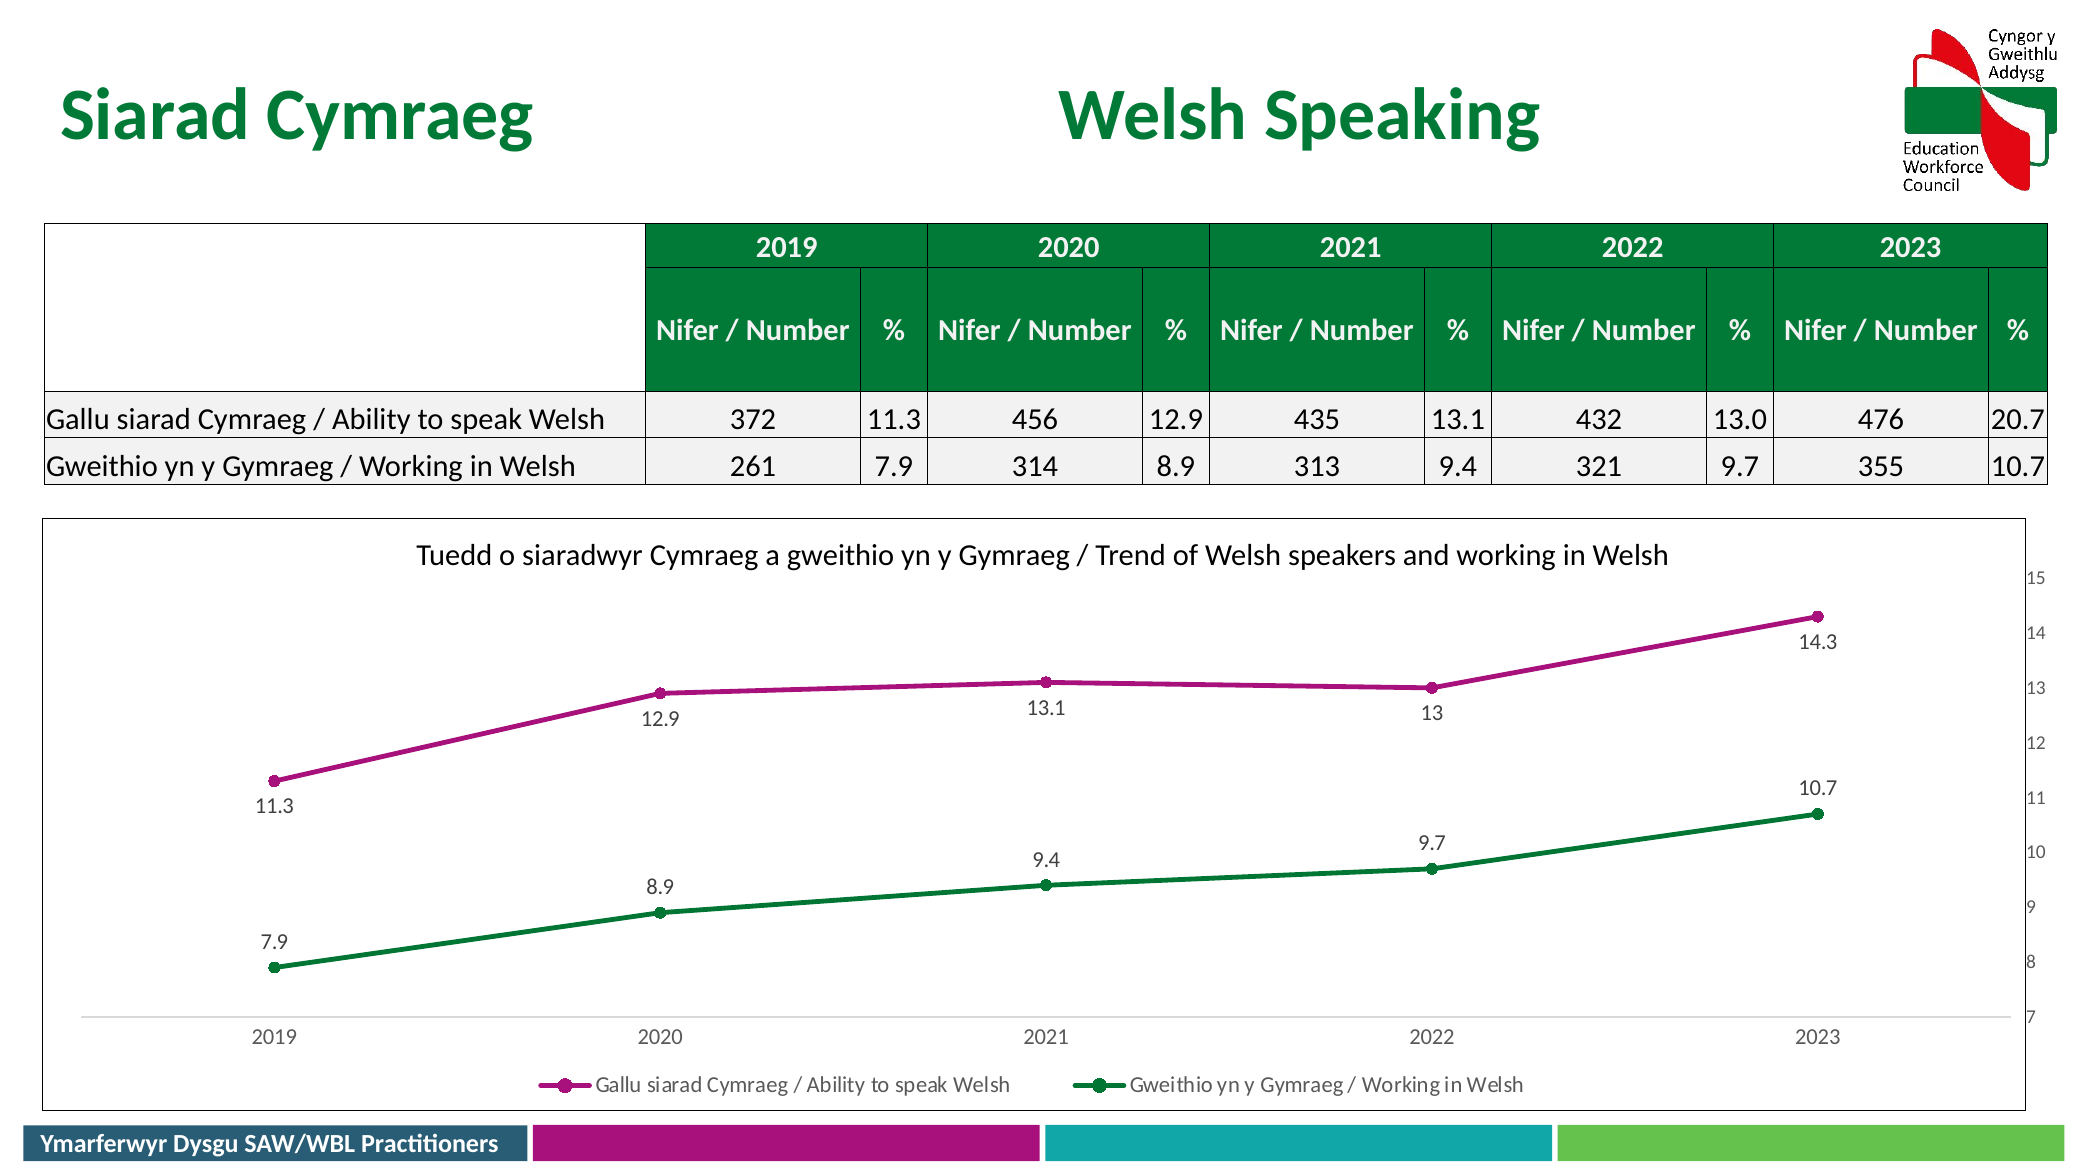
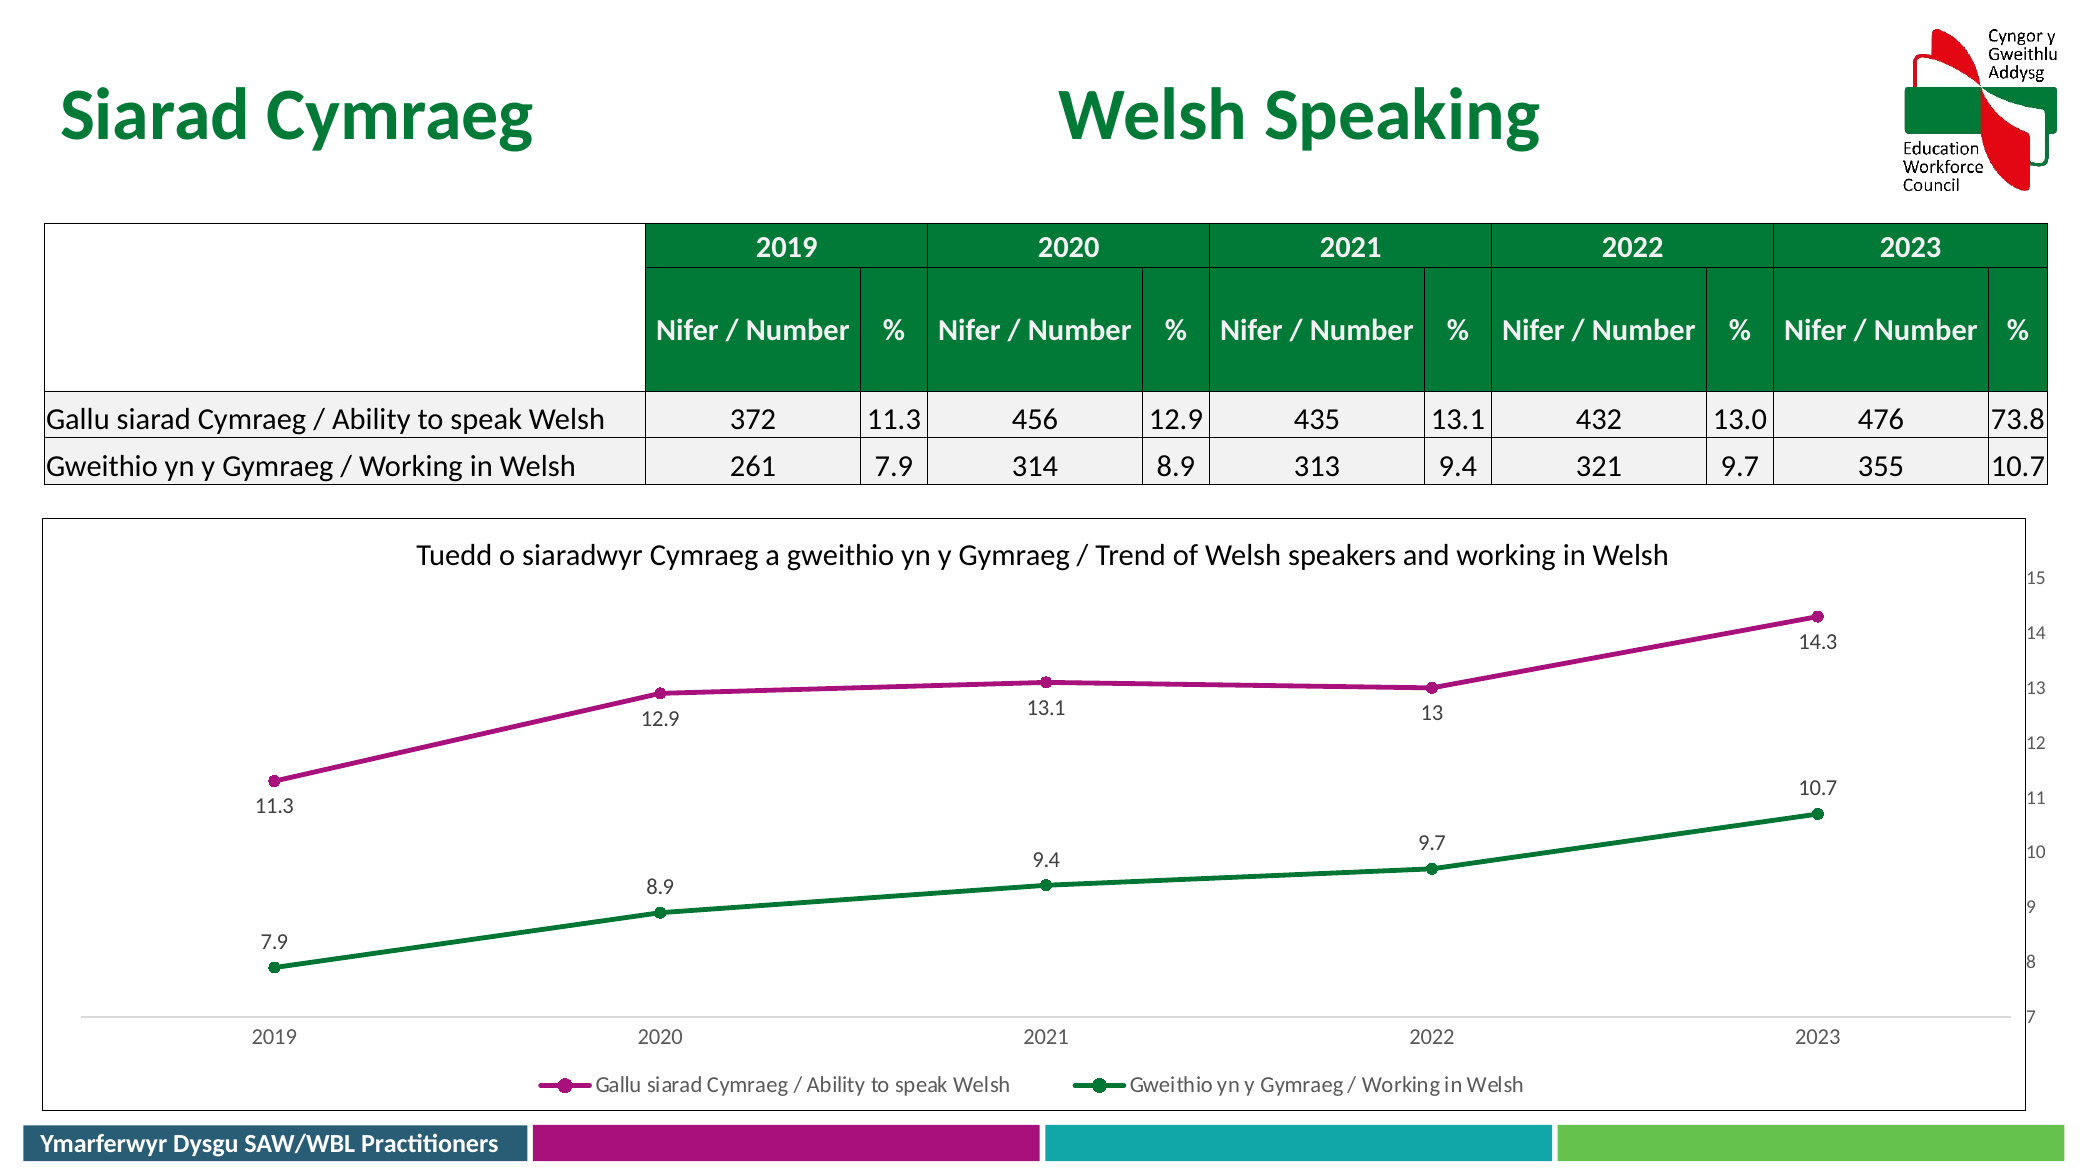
20.7: 20.7 -> 73.8
